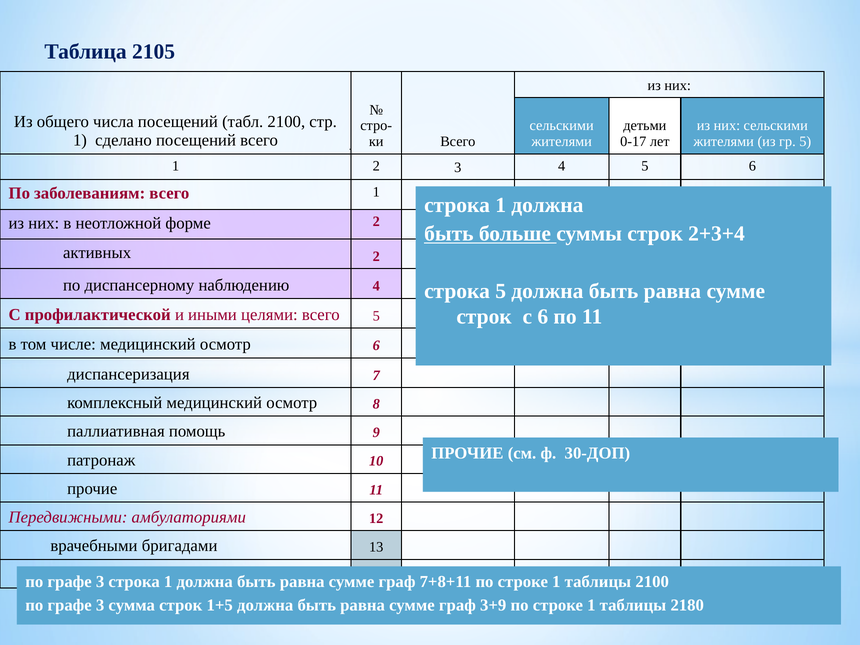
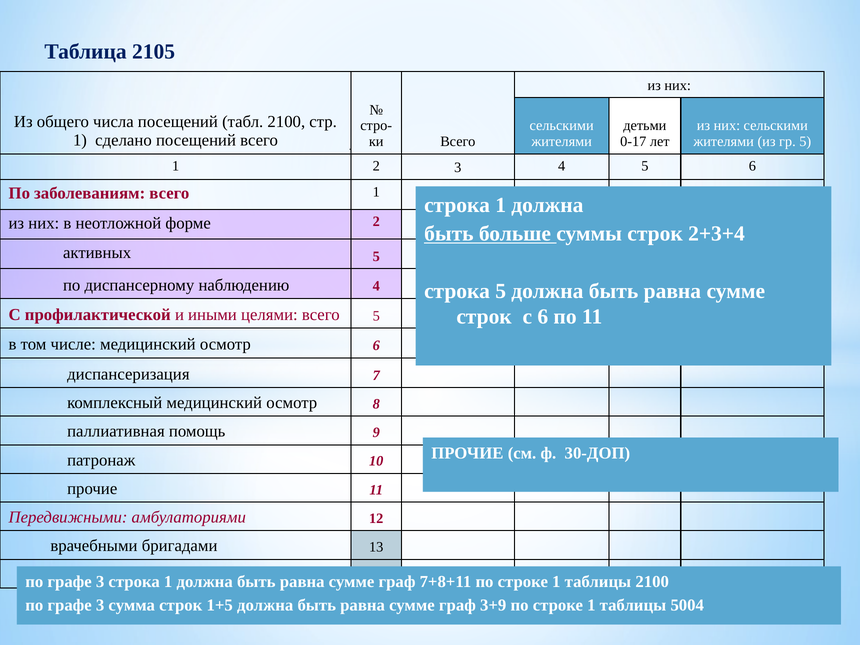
активных 2: 2 -> 5
2180: 2180 -> 5004
